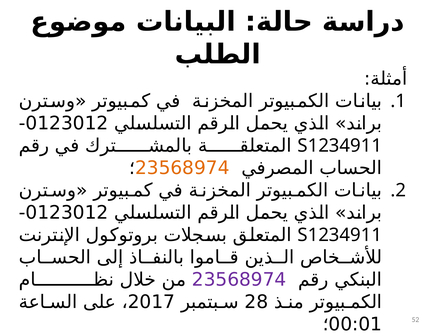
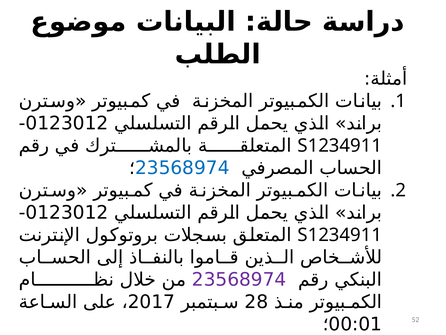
23568974 at (182, 168) colour: orange -> blue
